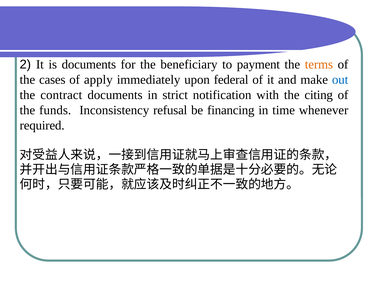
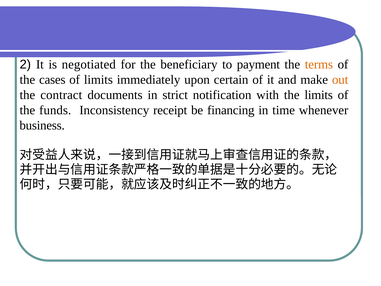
is documents: documents -> negotiated
of apply: apply -> limits
federal: federal -> certain
out colour: blue -> orange
the citing: citing -> limits
refusal: refusal -> receipt
required: required -> business
